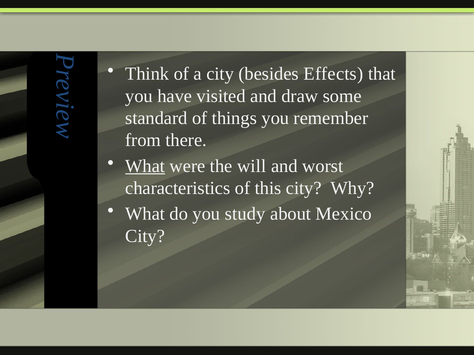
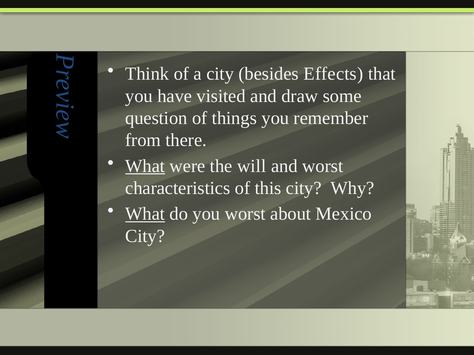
standard: standard -> question
What at (145, 214) underline: none -> present
you study: study -> worst
